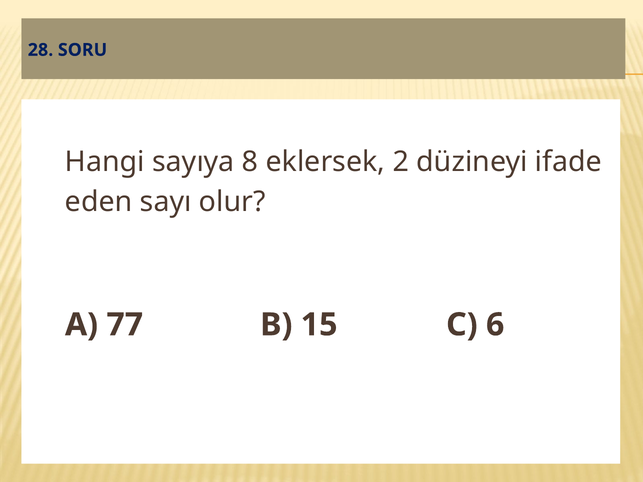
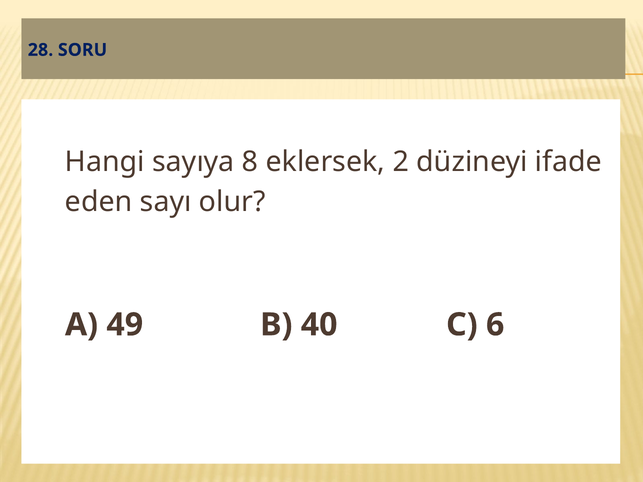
77: 77 -> 49
15: 15 -> 40
